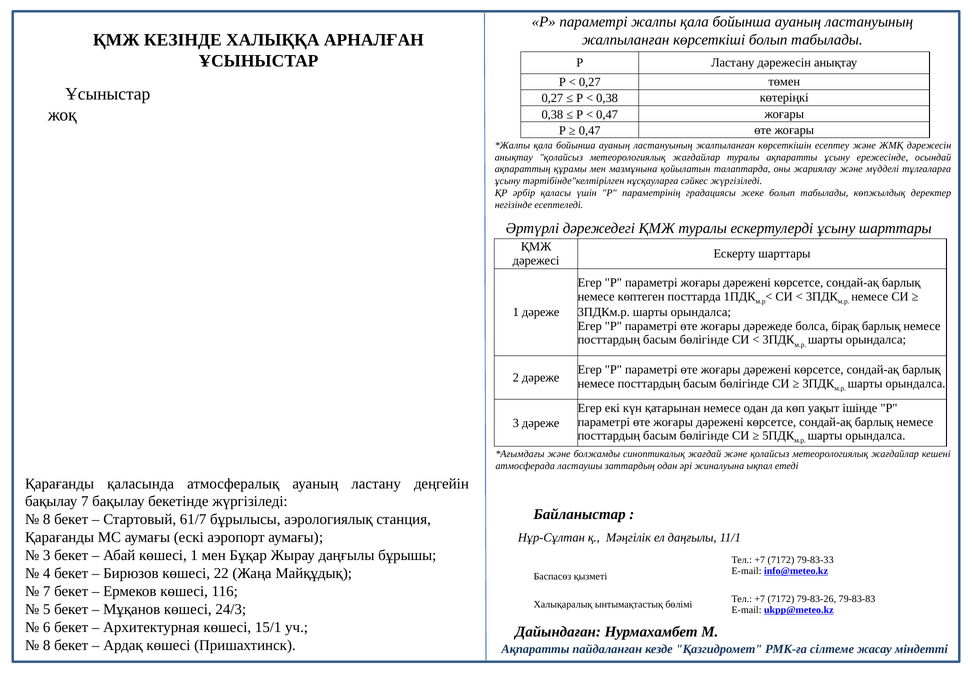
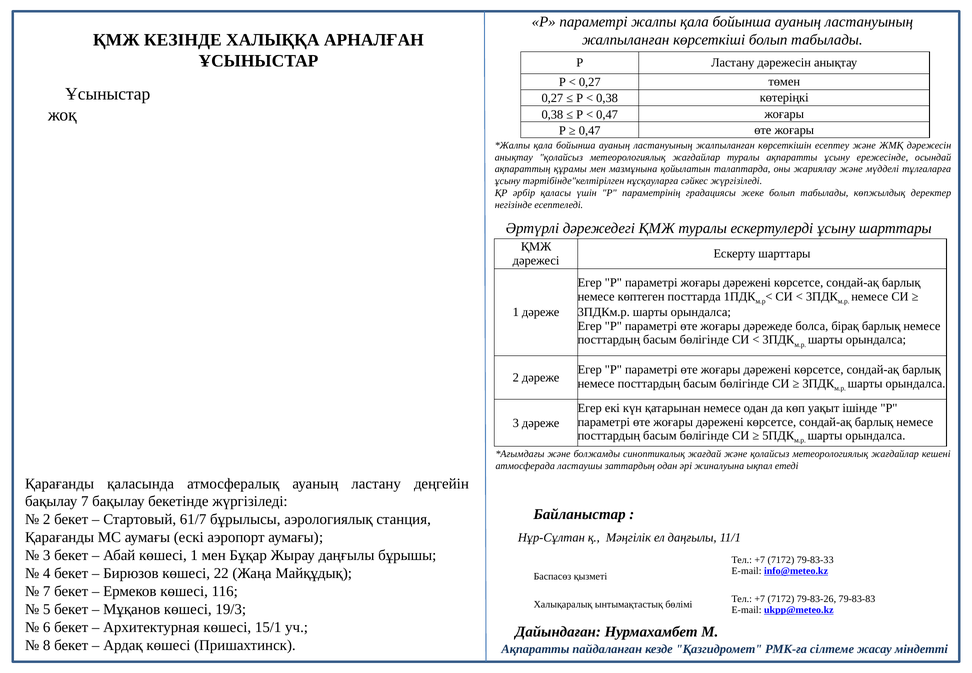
8 at (47, 519): 8 -> 2
24/3: 24/3 -> 19/3
